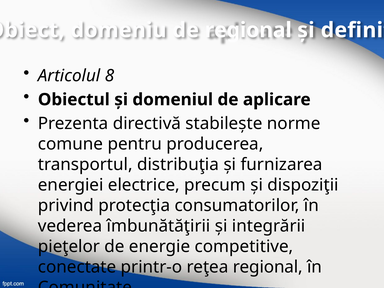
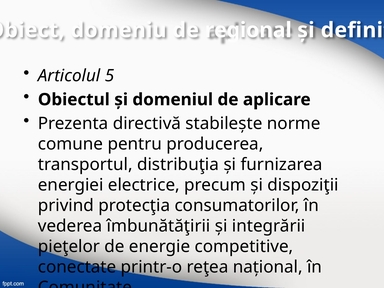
8: 8 -> 5
reţea regional: regional -> naţional
